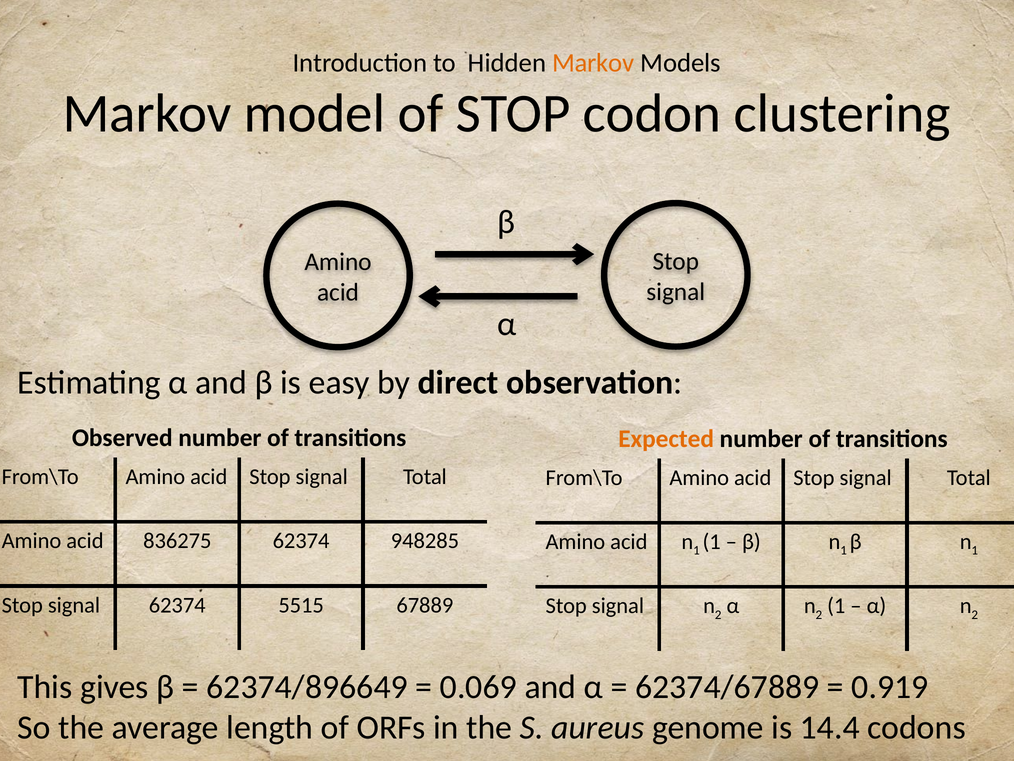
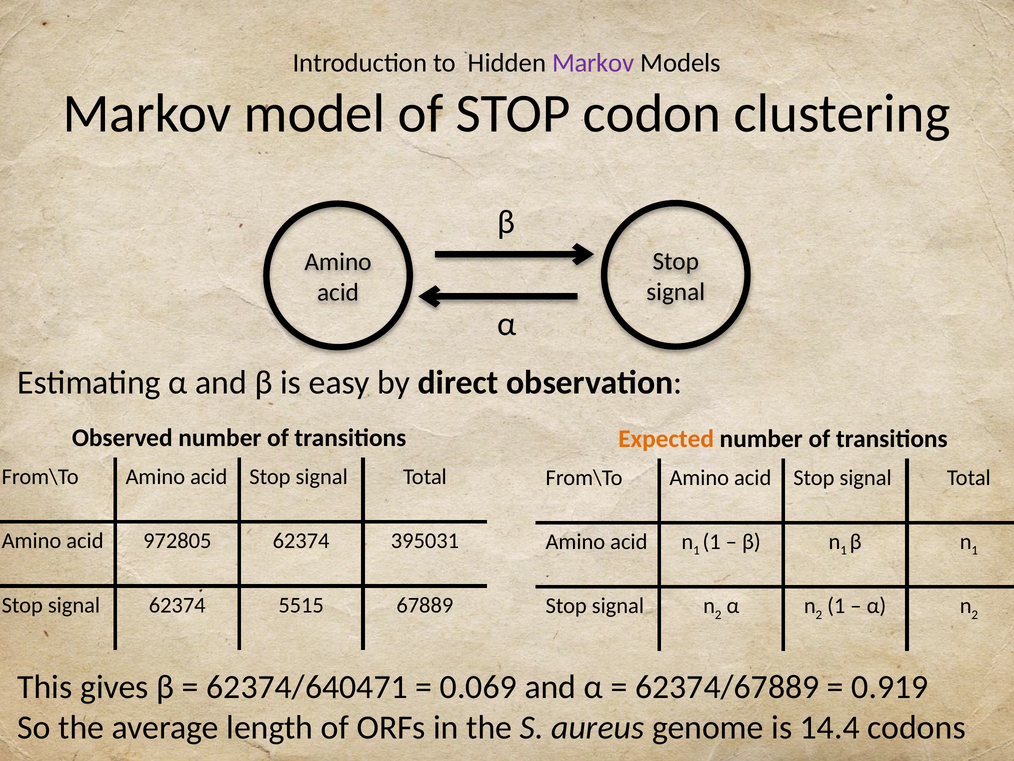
Markov at (593, 63) colour: orange -> purple
836275: 836275 -> 972805
948285: 948285 -> 395031
62374/896649: 62374/896649 -> 62374/640471
